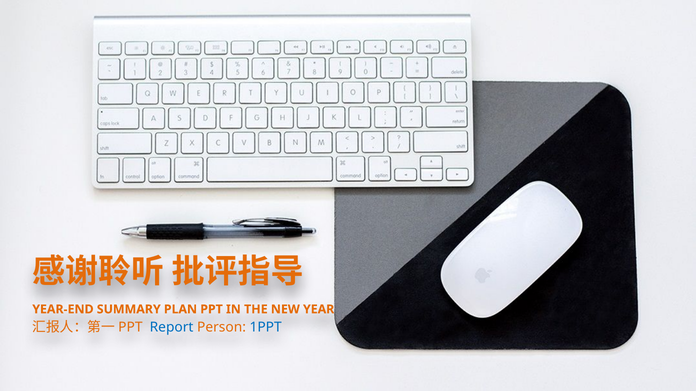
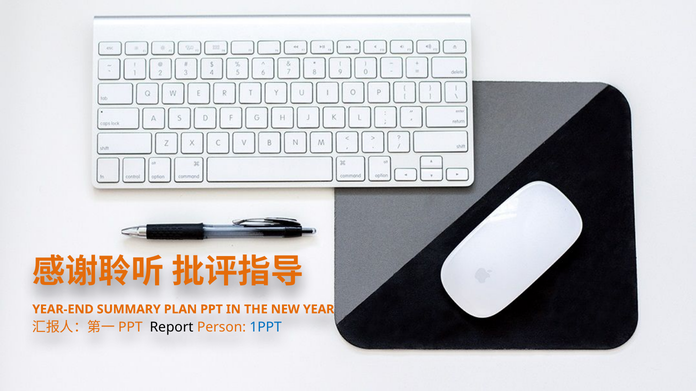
Report colour: blue -> black
